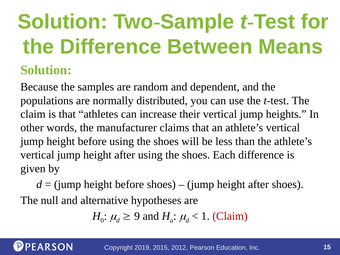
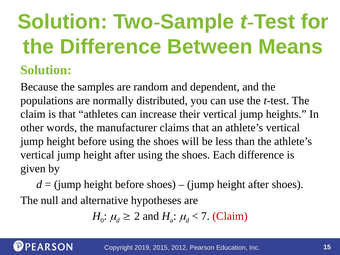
9: 9 -> 2
1: 1 -> 7
